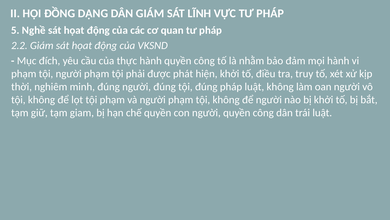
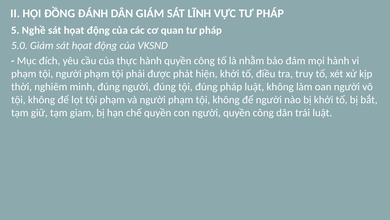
DẠNG: DẠNG -> ĐÁNH
2.2: 2.2 -> 5.0
